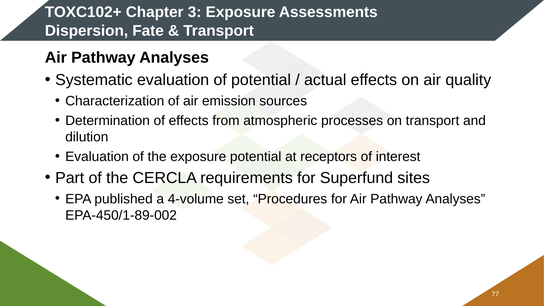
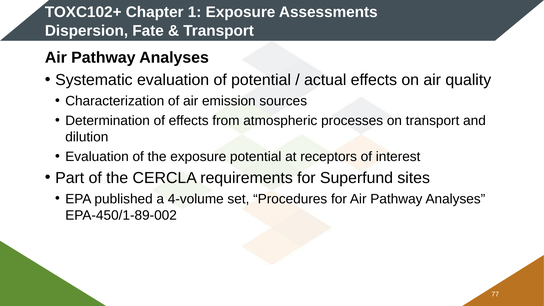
3: 3 -> 1
